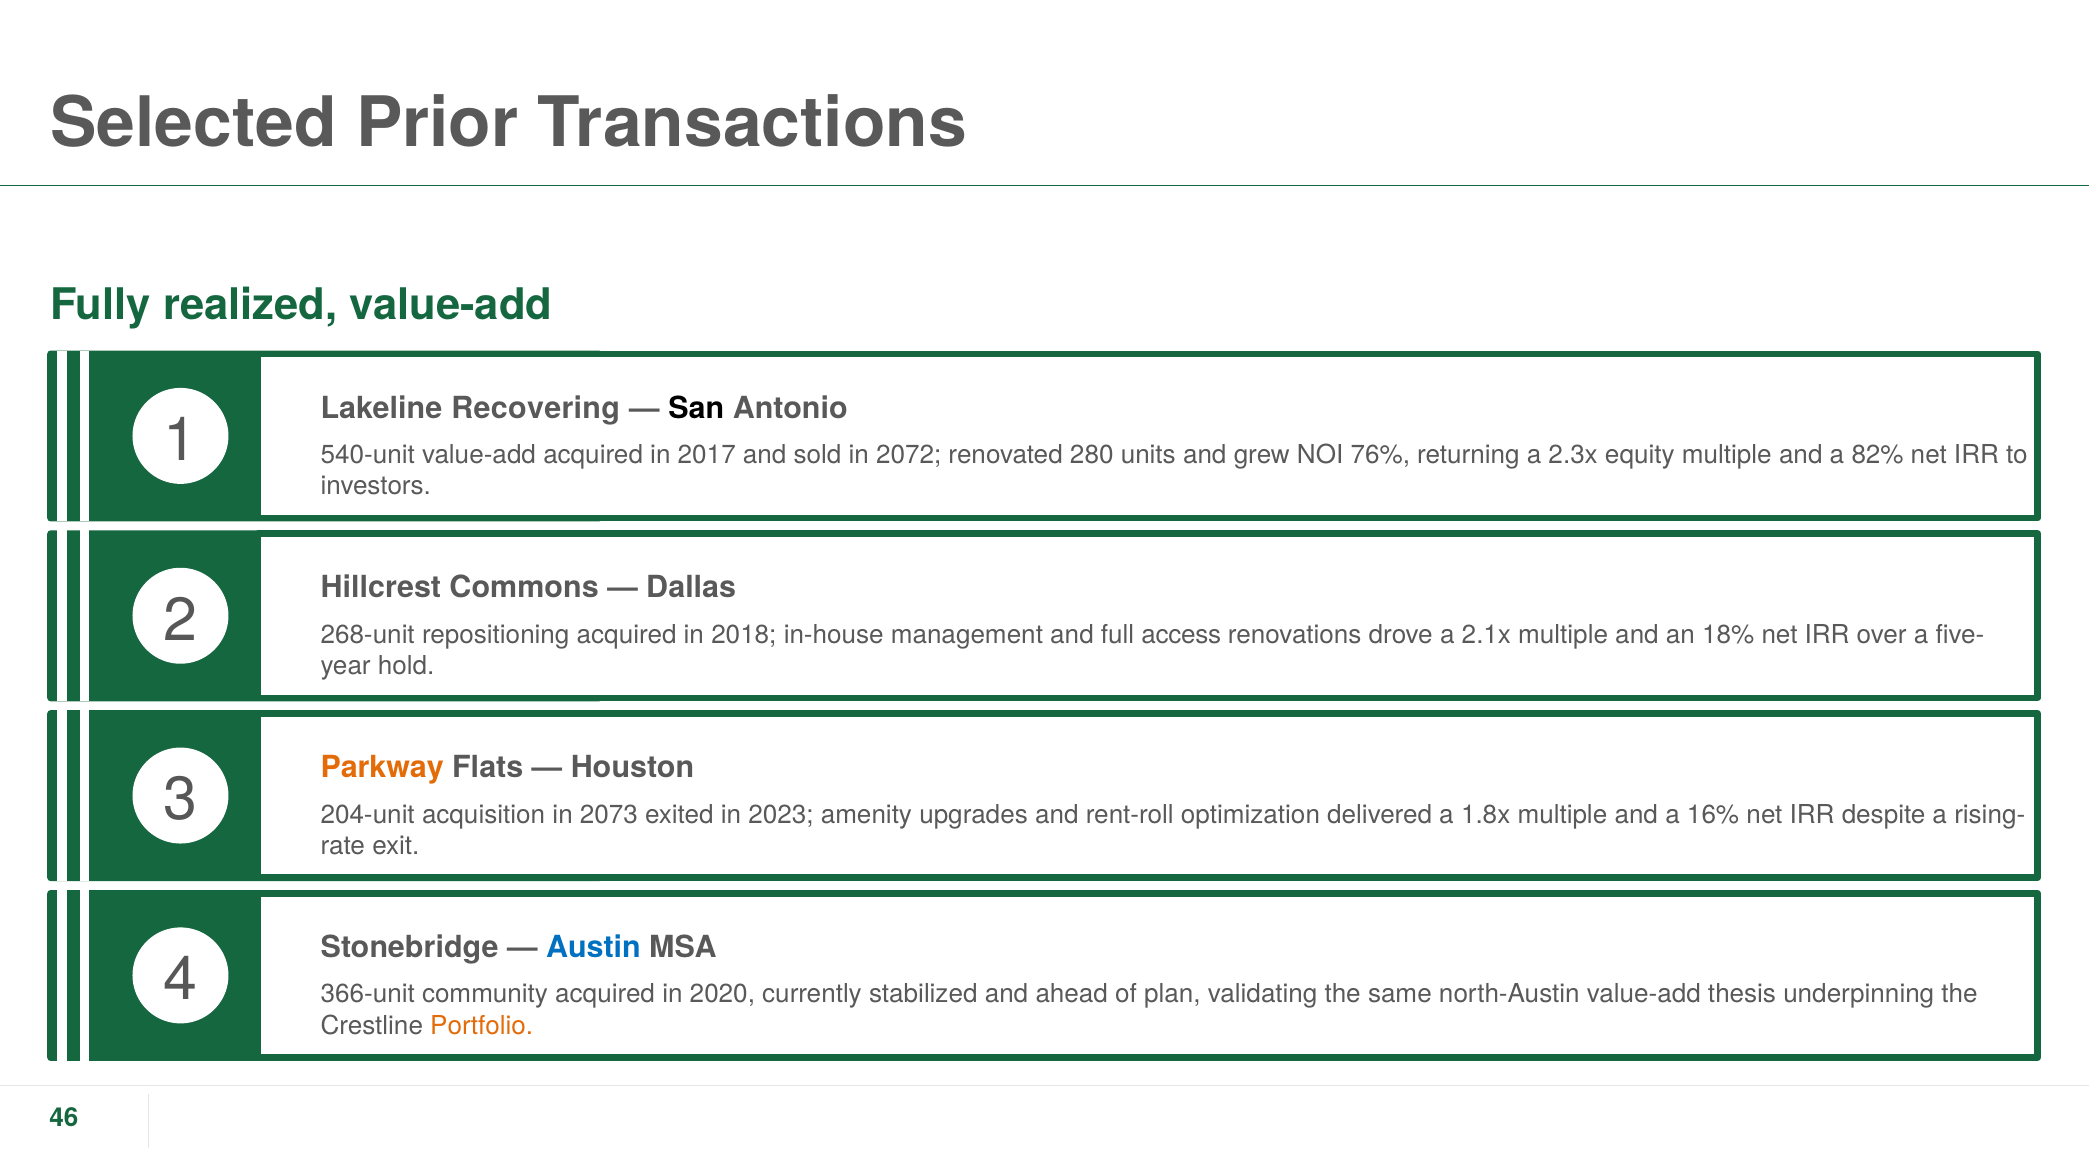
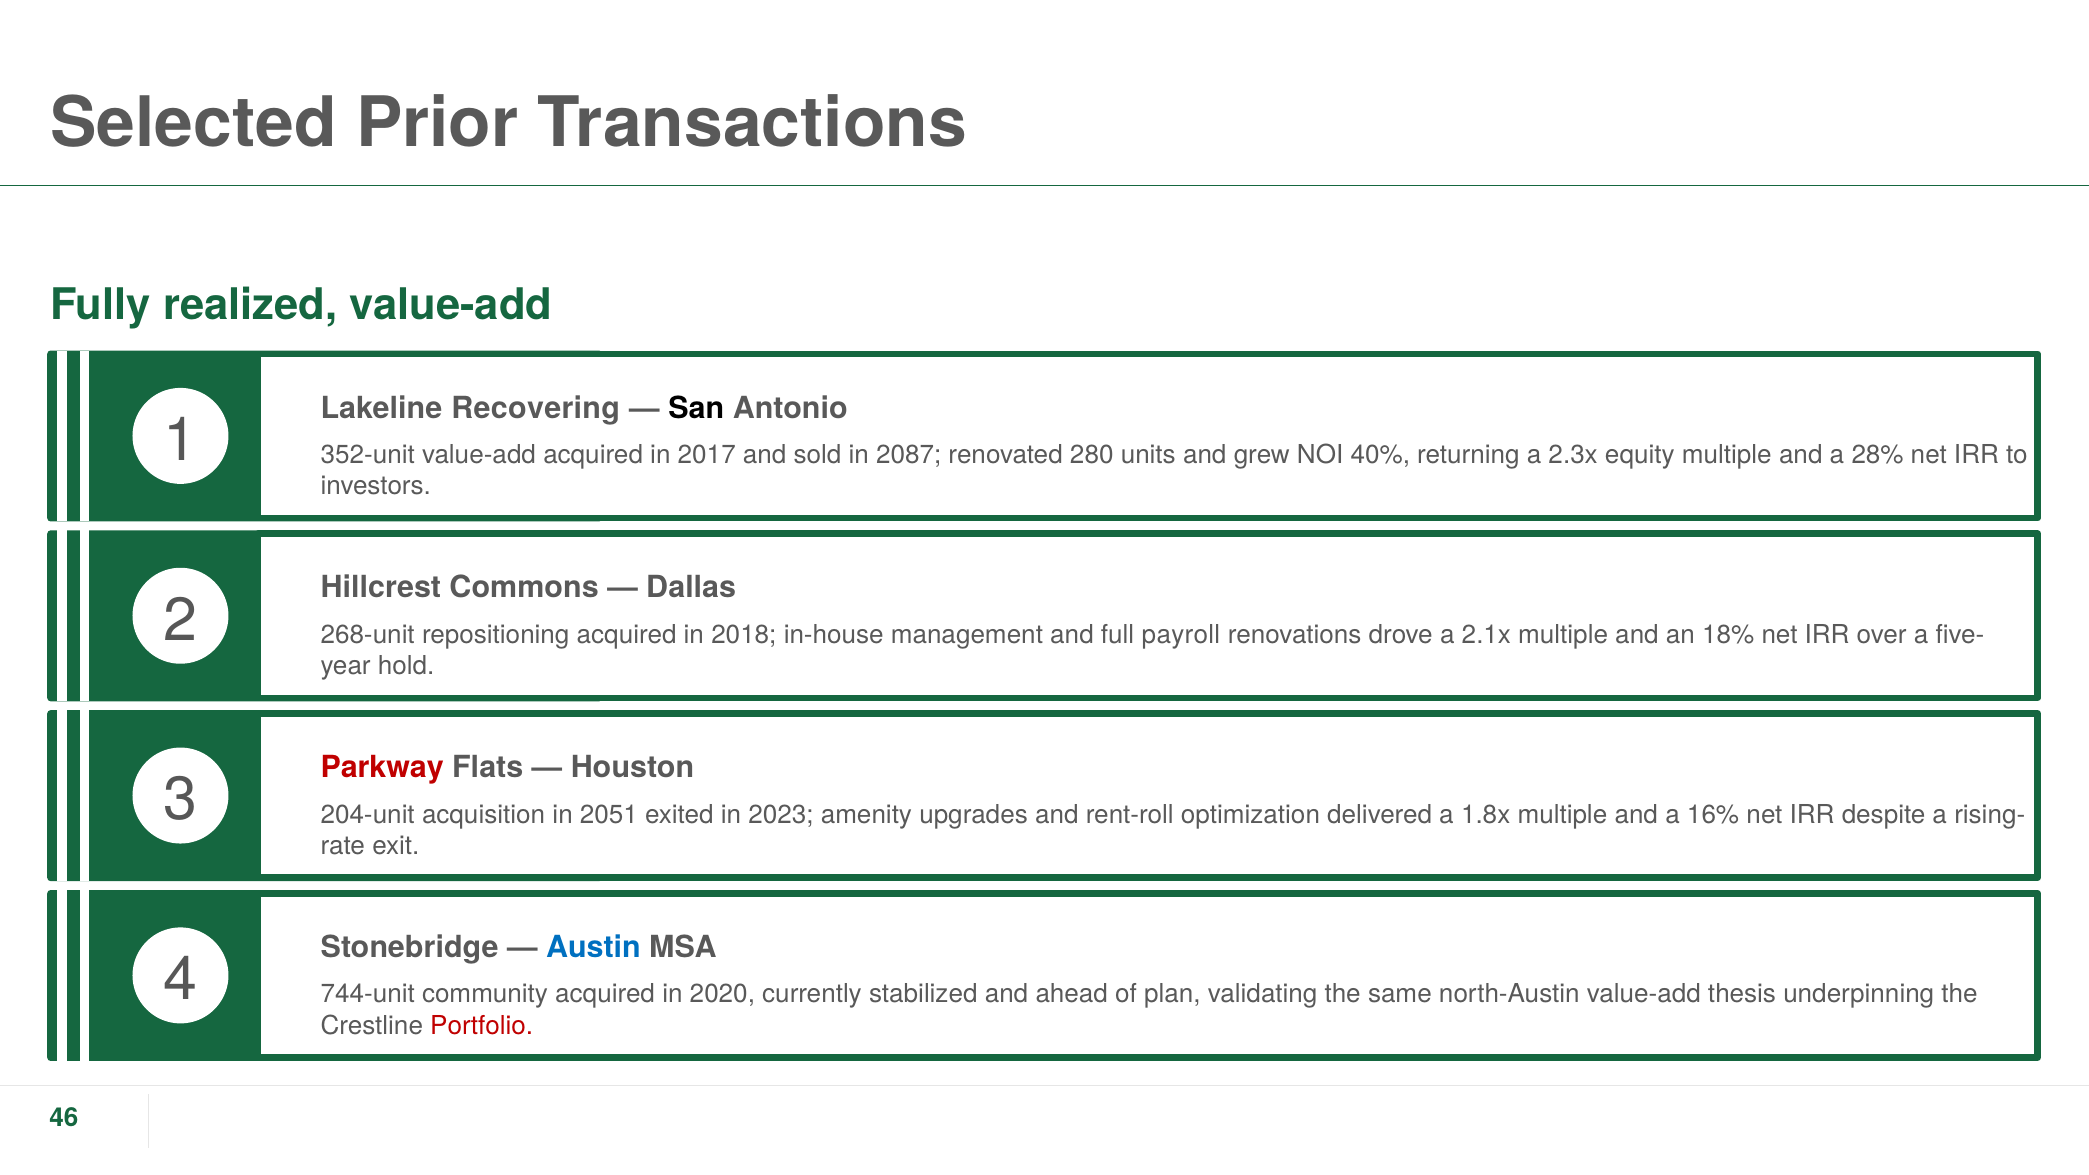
540-unit: 540-unit -> 352-unit
2072: 2072 -> 2087
76%: 76% -> 40%
82%: 82% -> 28%
access: access -> payroll
Parkway colour: orange -> red
2073: 2073 -> 2051
366-unit: 366-unit -> 744-unit
Portfolio colour: orange -> red
